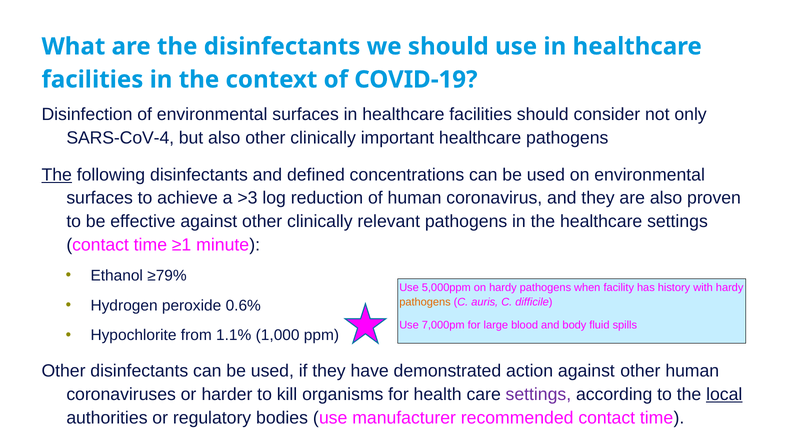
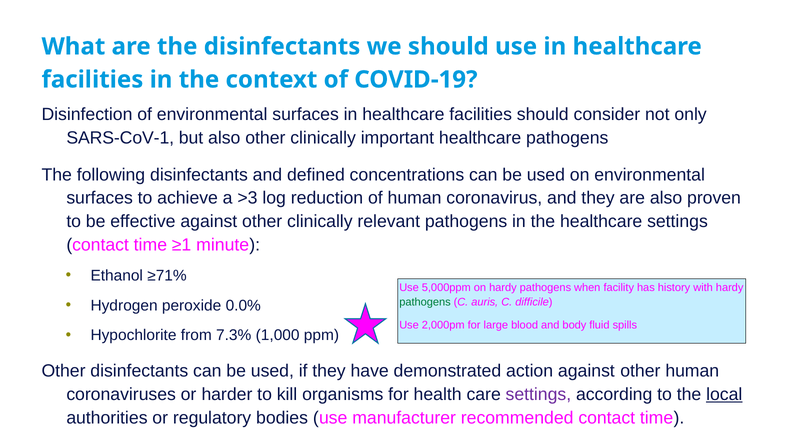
SARS-CoV-4: SARS-CoV-4 -> SARS-CoV-1
The at (57, 175) underline: present -> none
≥79%: ≥79% -> ≥71%
pathogens at (425, 302) colour: orange -> green
0.6%: 0.6% -> 0.0%
7,000pm: 7,000pm -> 2,000pm
1.1%: 1.1% -> 7.3%
